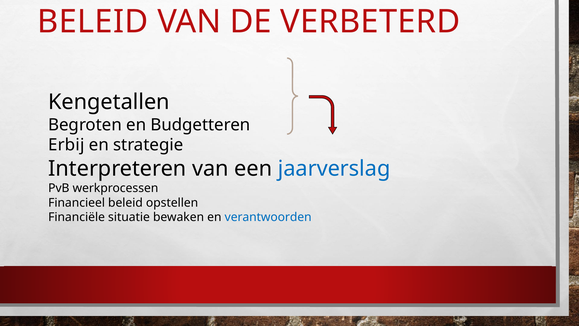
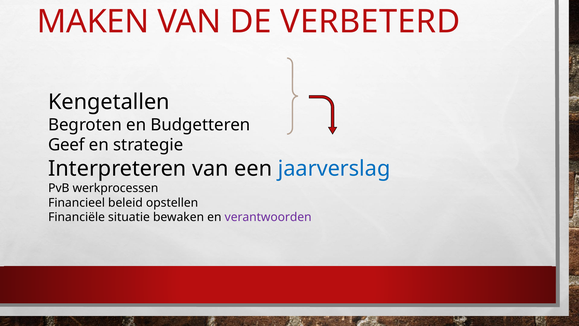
BELEID at (93, 22): BELEID -> MAKEN
Erbij: Erbij -> Geef
verantwoorden colour: blue -> purple
